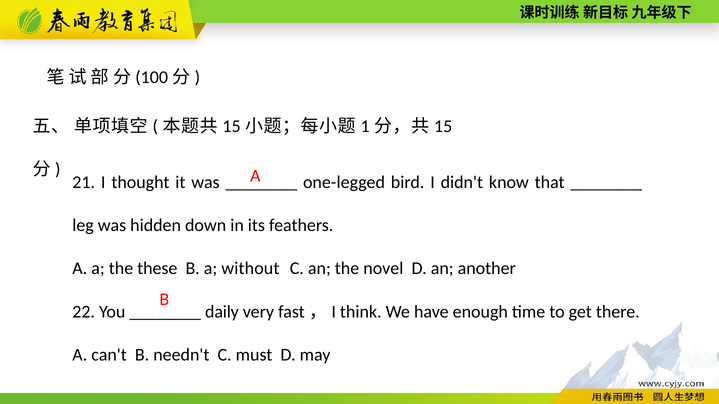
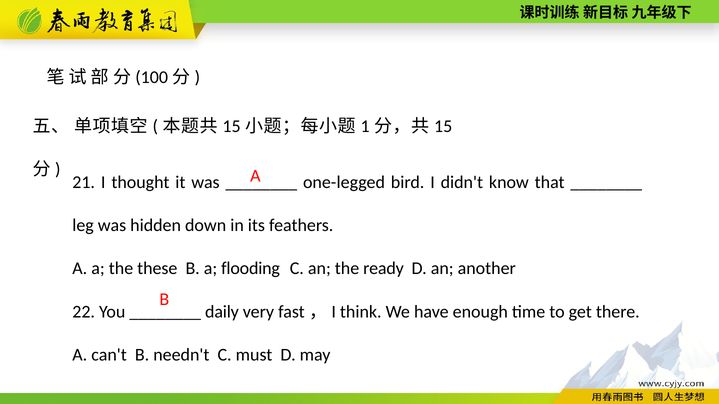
without: without -> flooding
novel: novel -> ready
